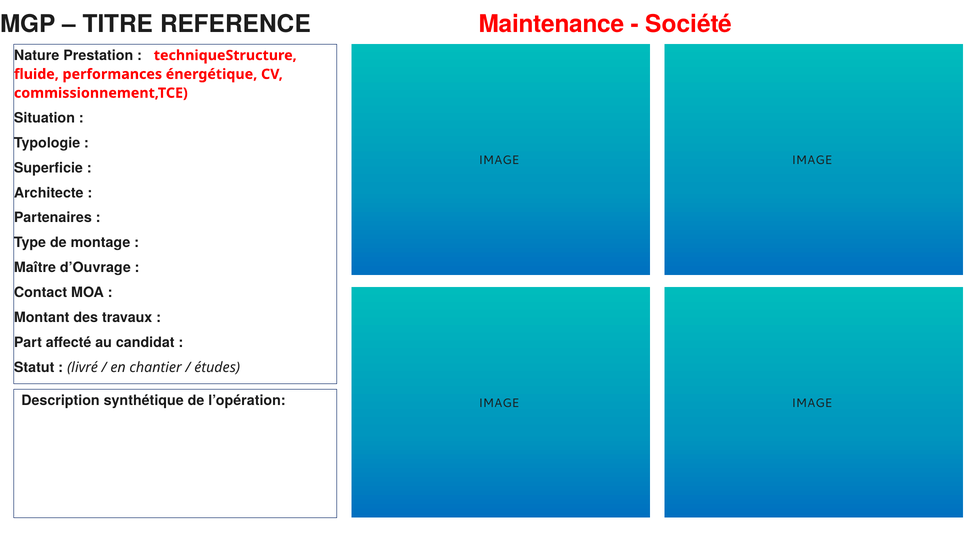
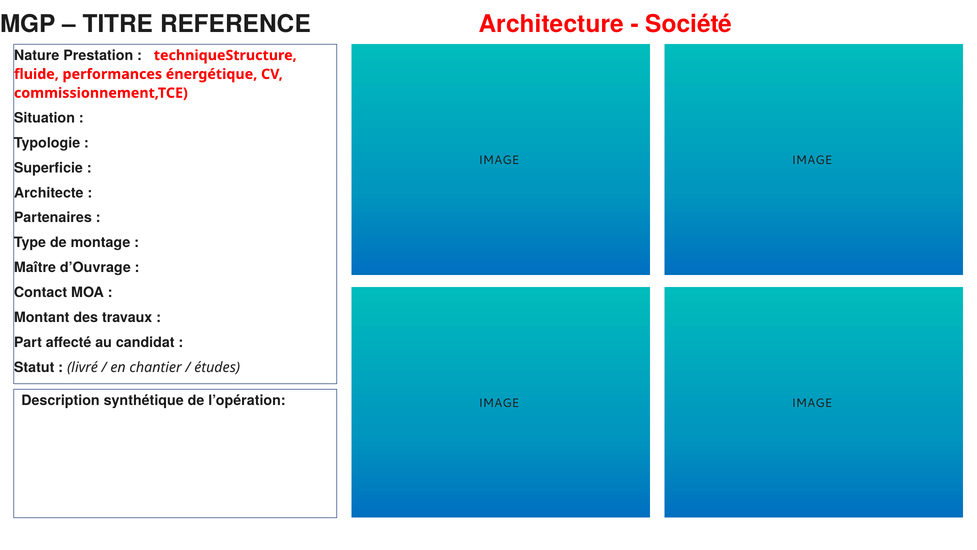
Maintenance: Maintenance -> Architecture
